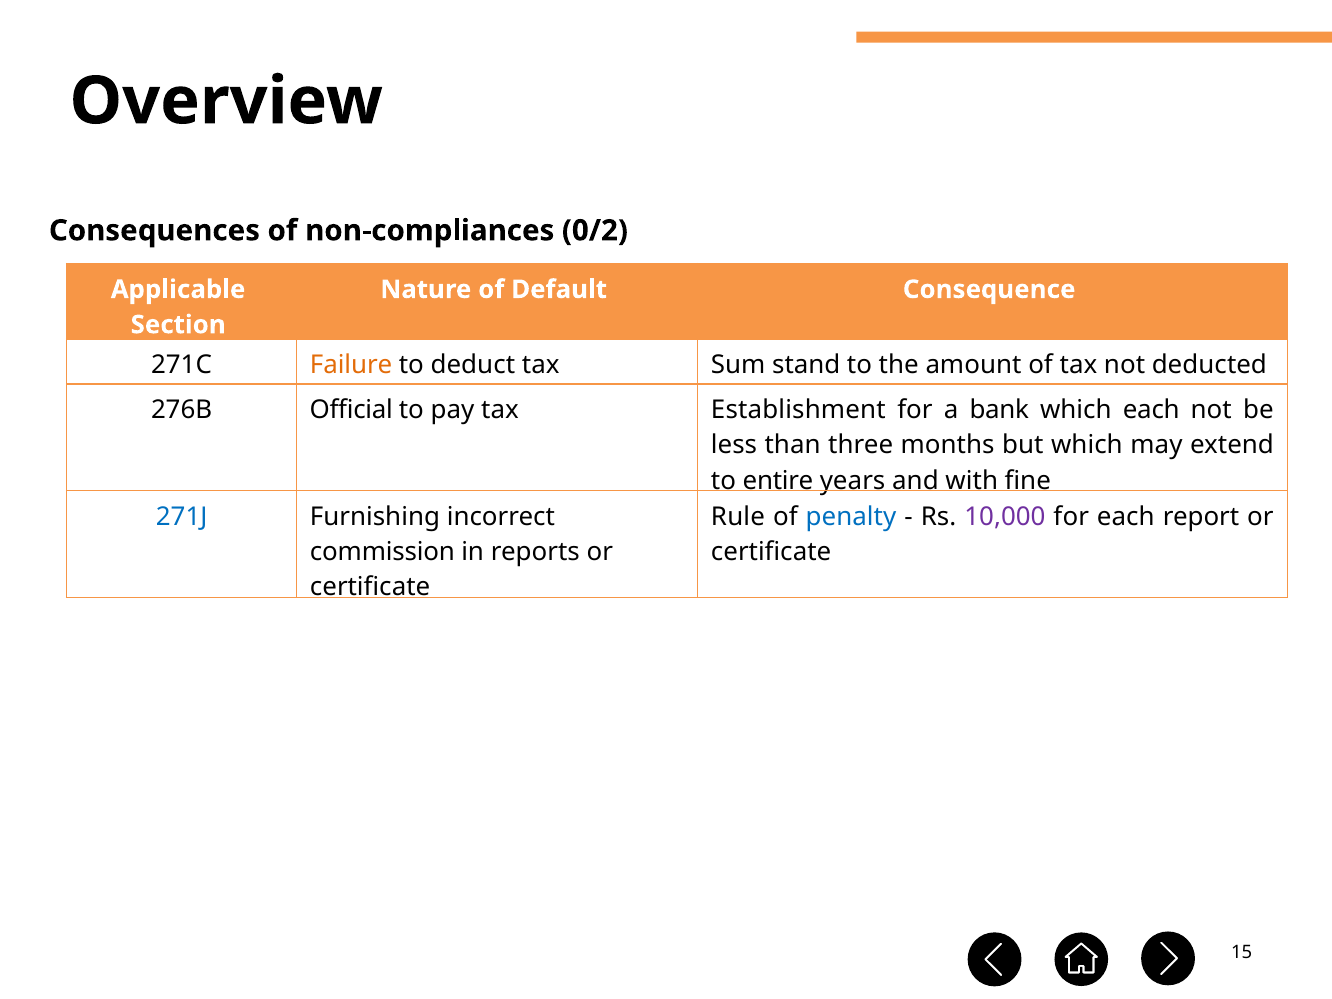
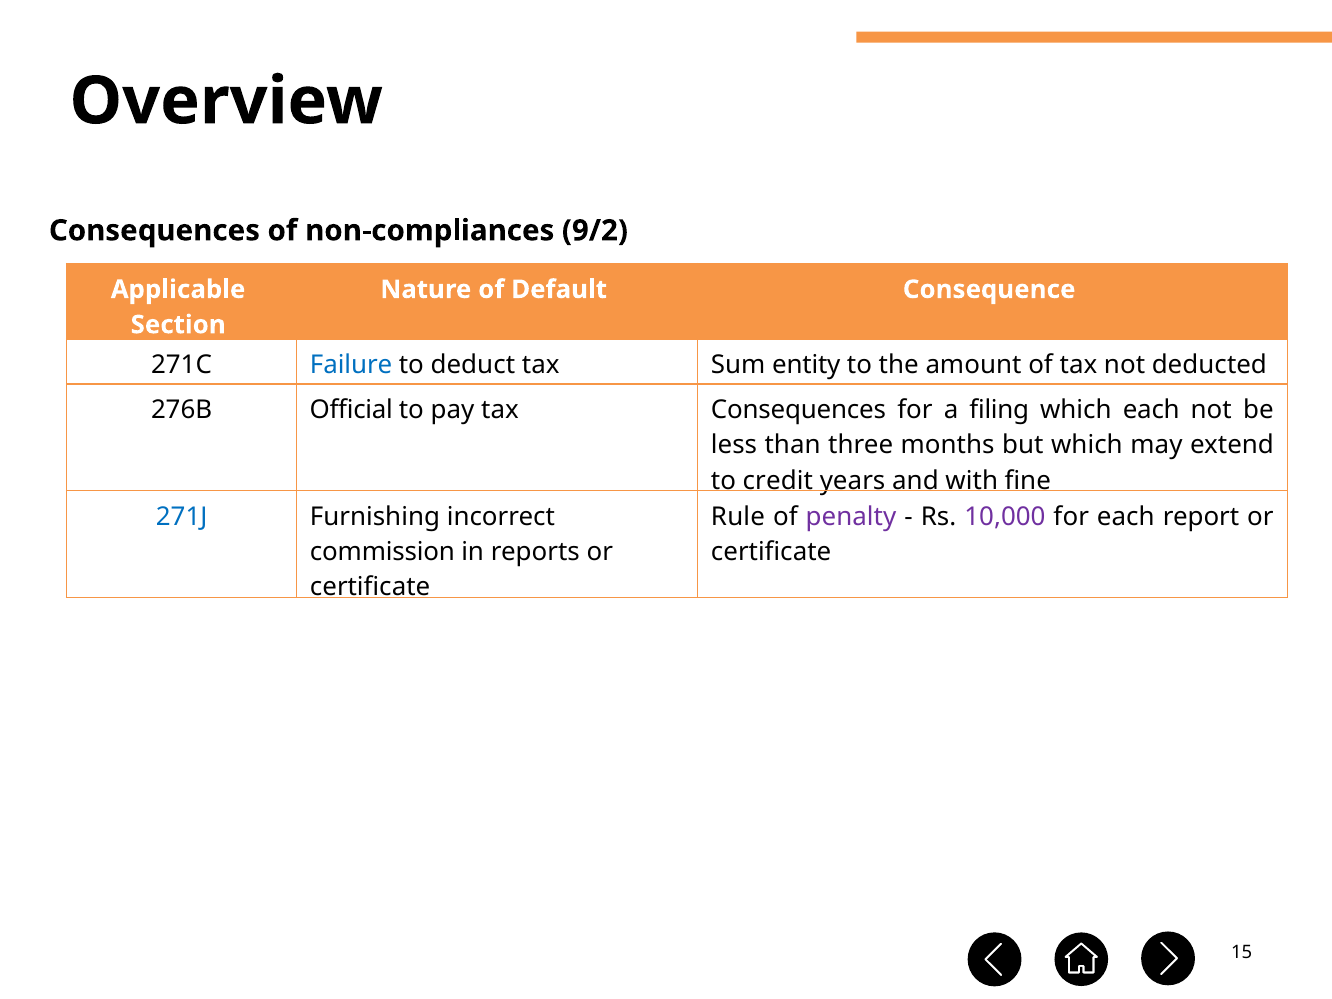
0/2: 0/2 -> 9/2
Failure colour: orange -> blue
stand: stand -> entity
tax Establishment: Establishment -> Consequences
bank: bank -> filing
entire: entire -> credit
penalty colour: blue -> purple
